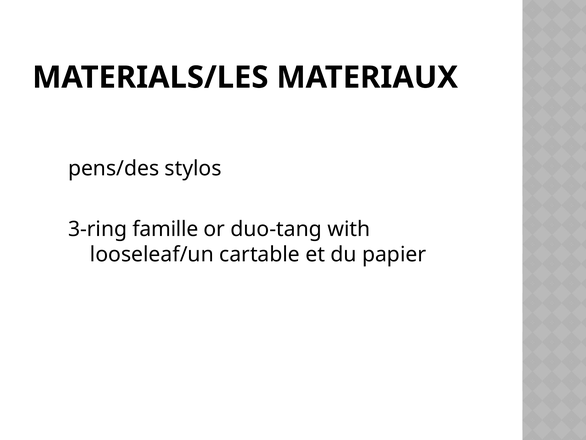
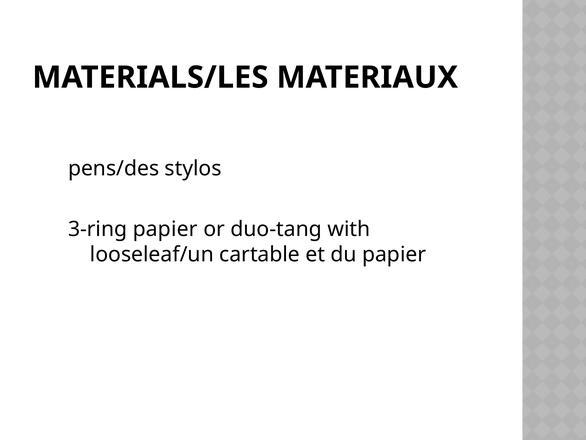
3-ring famille: famille -> papier
